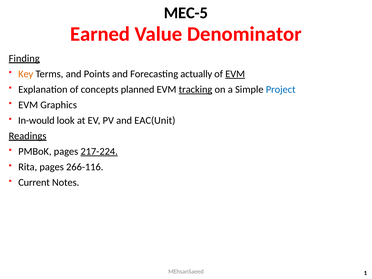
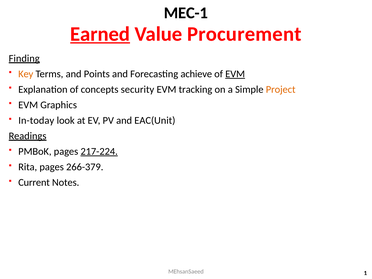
MEC-5: MEC-5 -> MEC-1
Earned underline: none -> present
Denominator: Denominator -> Procurement
actually: actually -> achieve
planned: planned -> security
tracking underline: present -> none
Project colour: blue -> orange
In-would: In-would -> In-today
266-116: 266-116 -> 266-379
